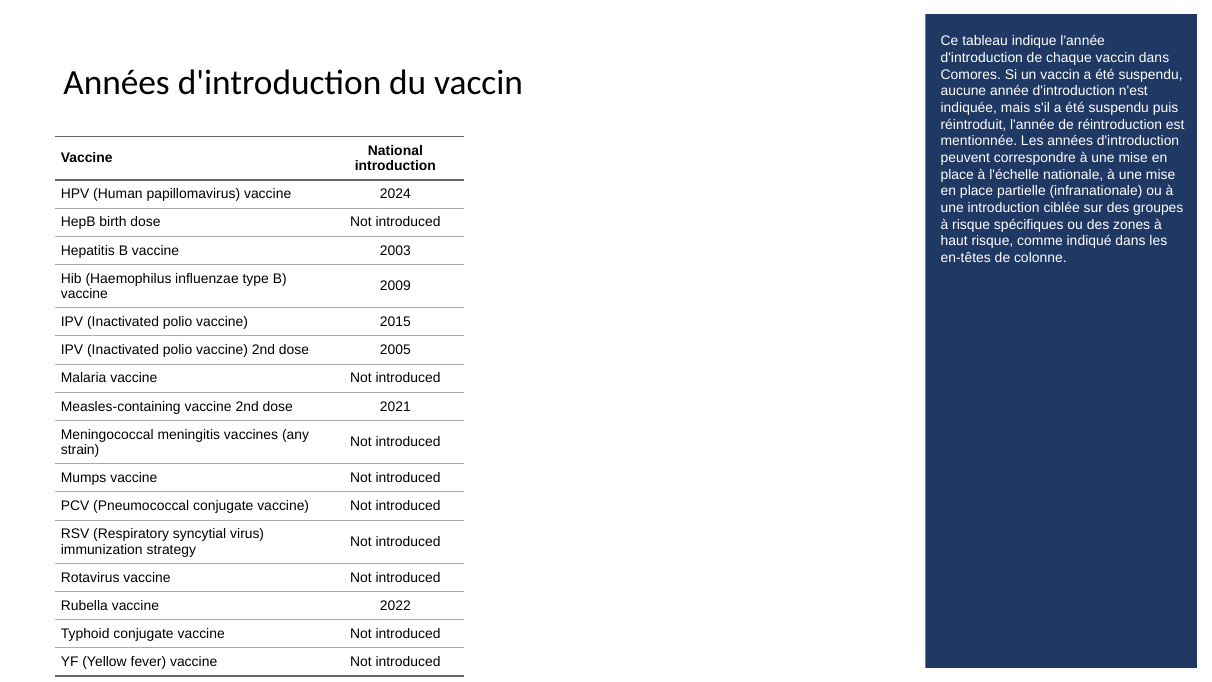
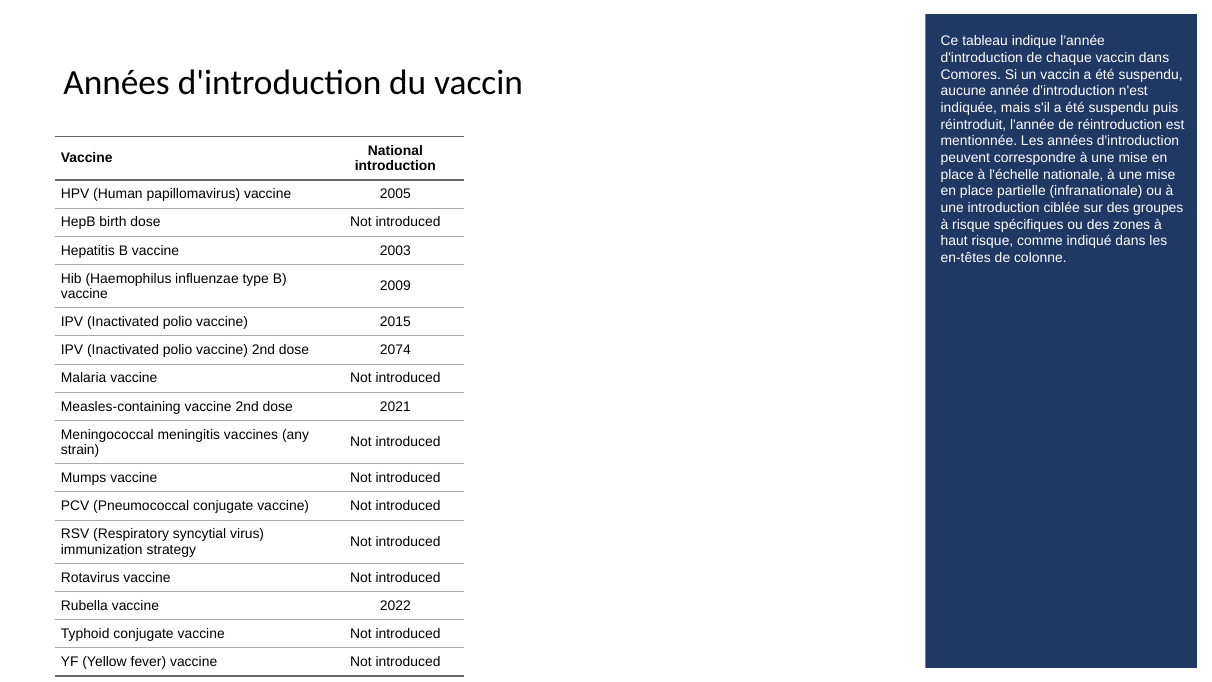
2024: 2024 -> 2005
2005: 2005 -> 2074
